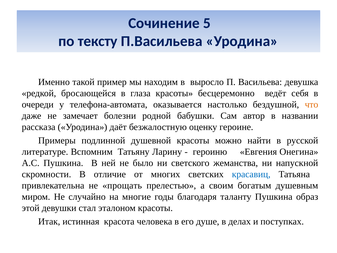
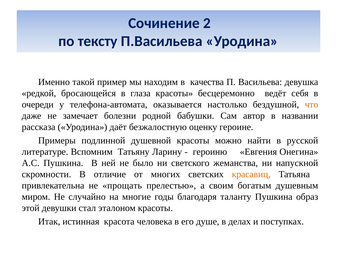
5: 5 -> 2
выросло: выросло -> качества
красавиц colour: blue -> orange
